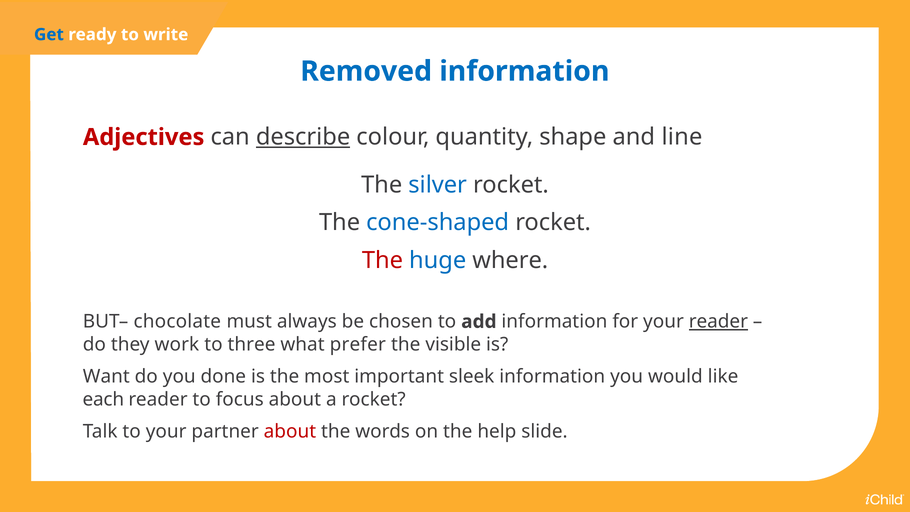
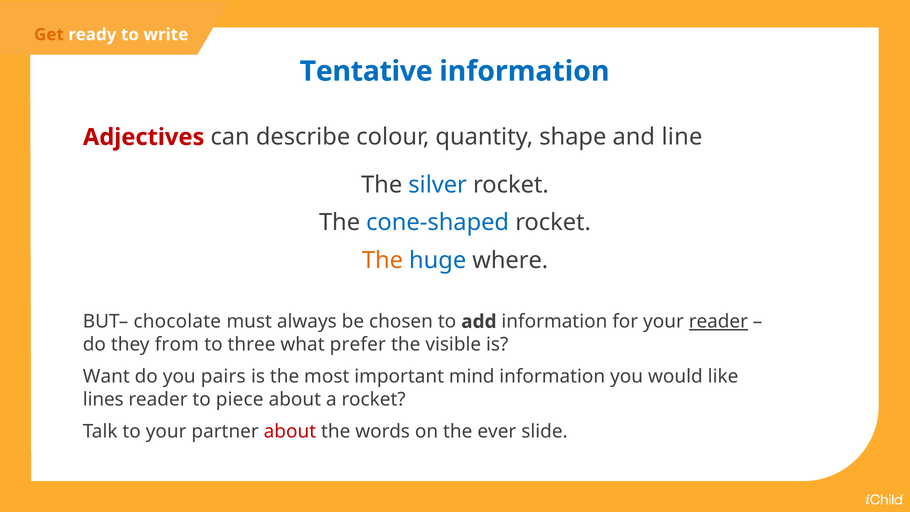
Get colour: blue -> orange
Removed: Removed -> Tentative
describe underline: present -> none
The at (382, 261) colour: red -> orange
work: work -> from
done: done -> pairs
sleek: sleek -> mind
each: each -> lines
focus: focus -> piece
help: help -> ever
